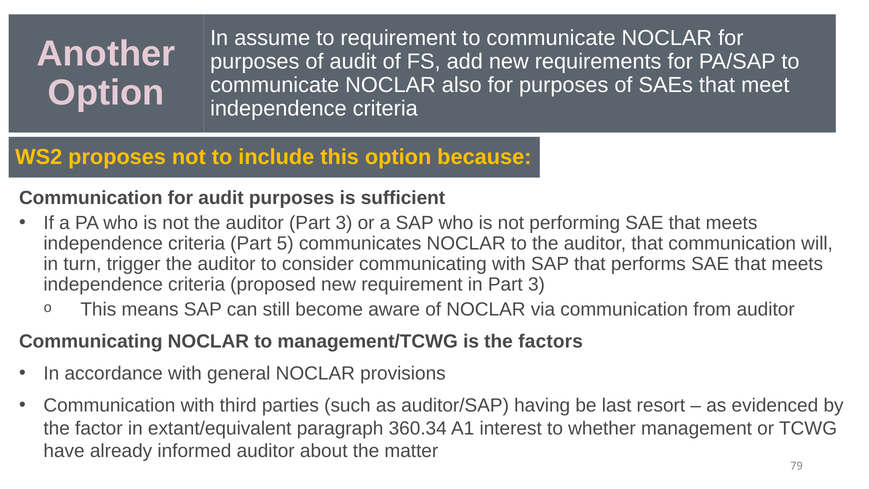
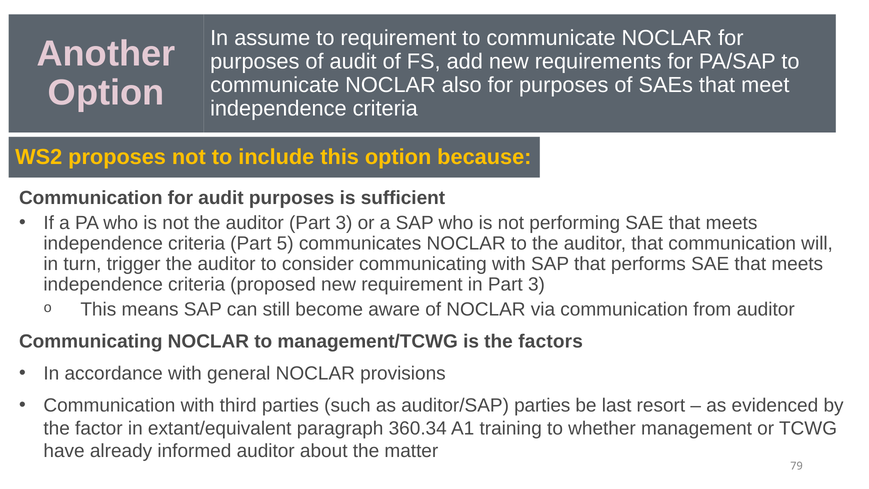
auditor/SAP having: having -> parties
interest: interest -> training
